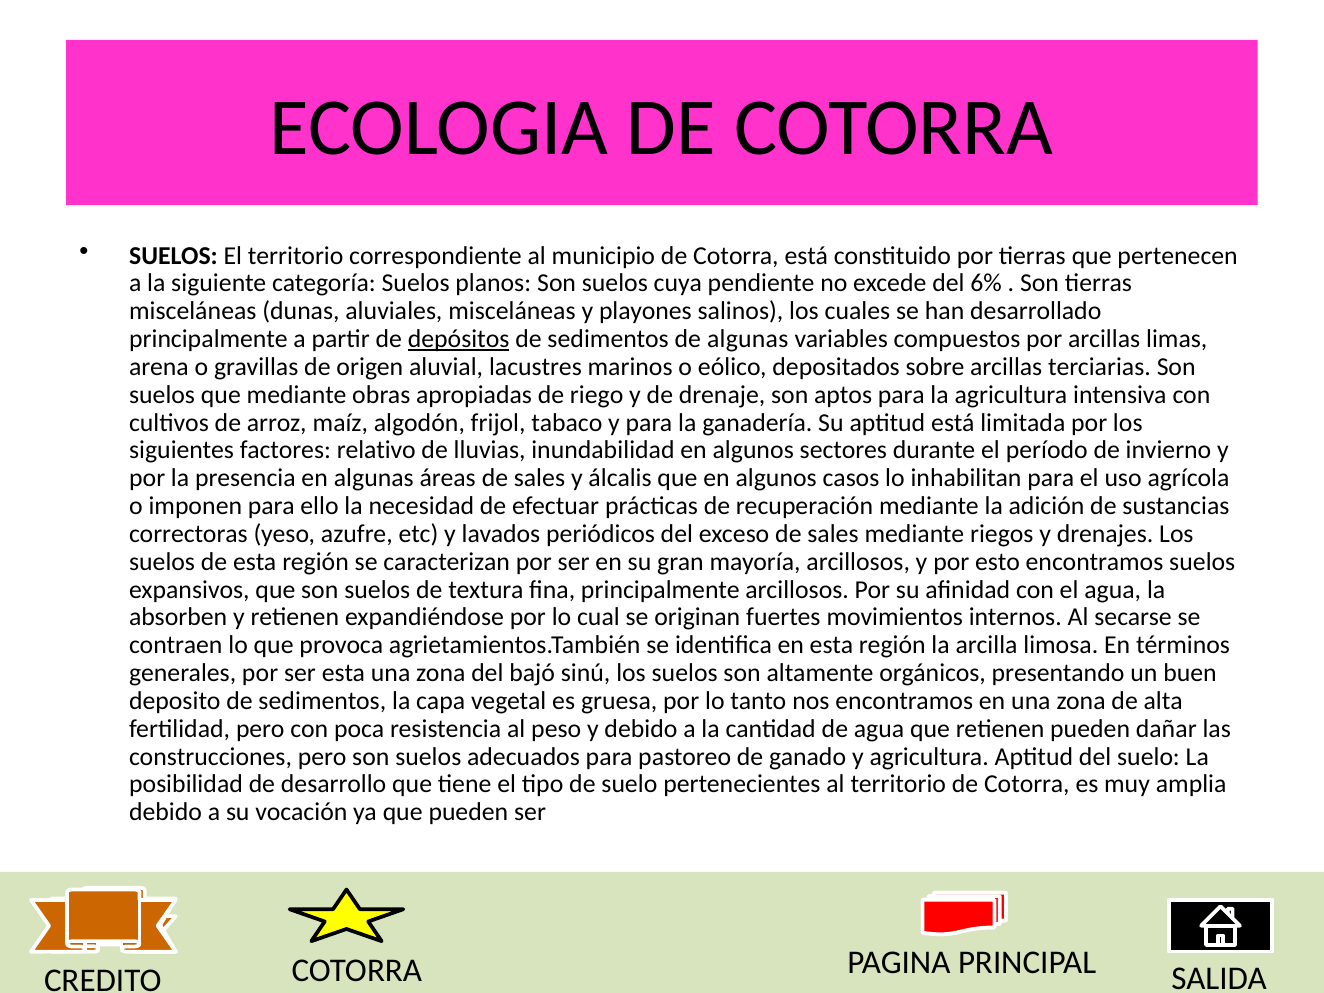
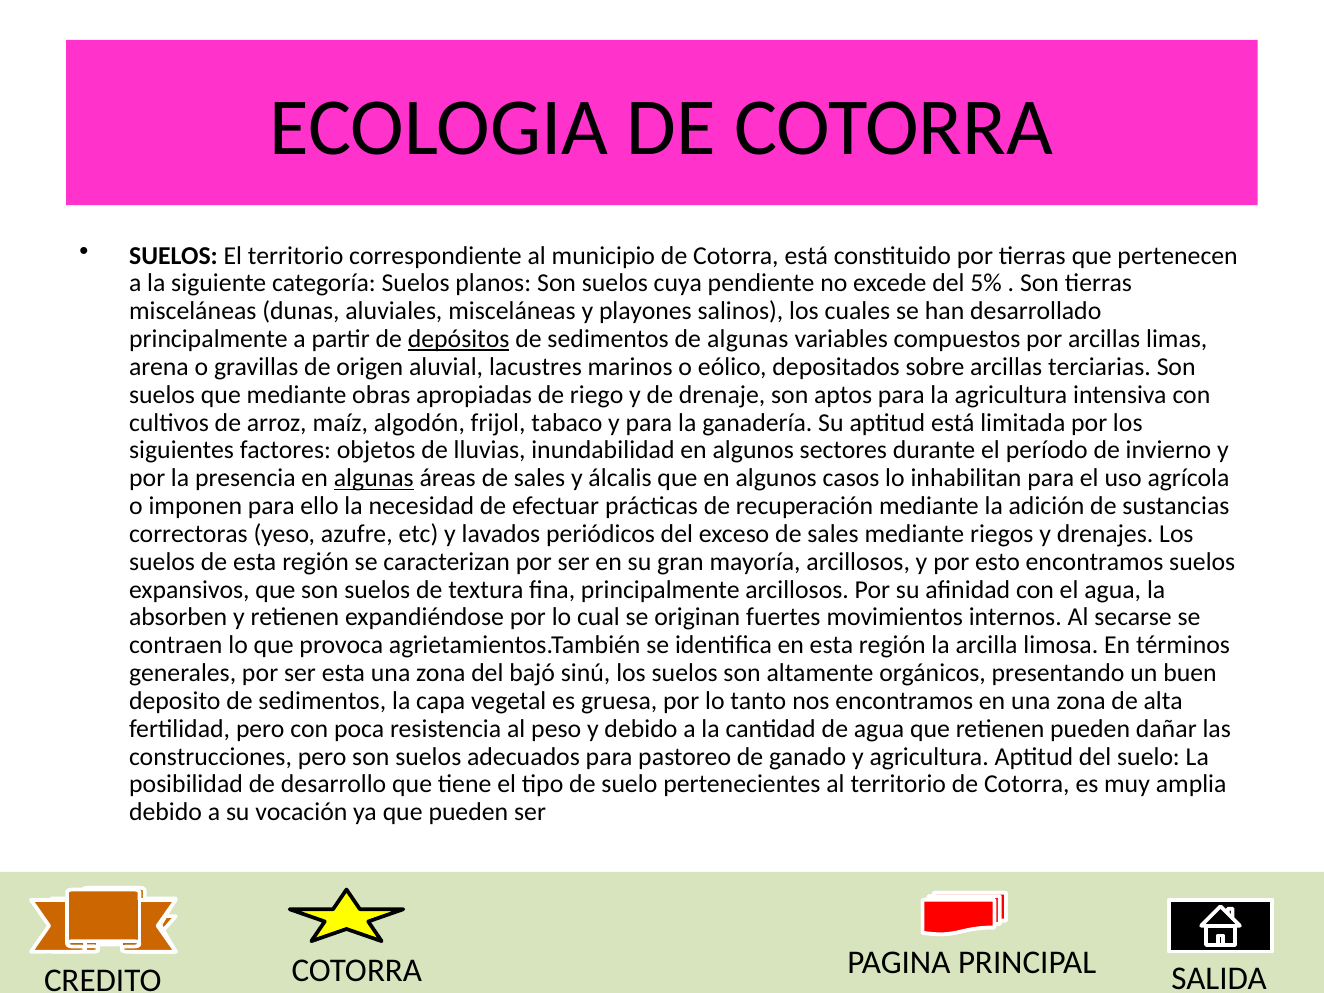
6%: 6% -> 5%
relativo: relativo -> objetos
algunas at (374, 478) underline: none -> present
